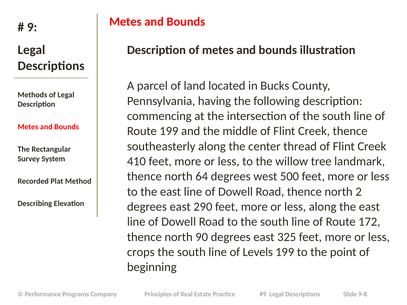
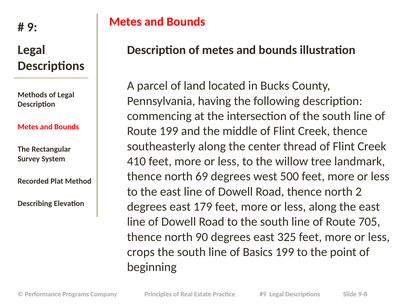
64: 64 -> 69
290: 290 -> 179
172: 172 -> 705
Levels: Levels -> Basics
